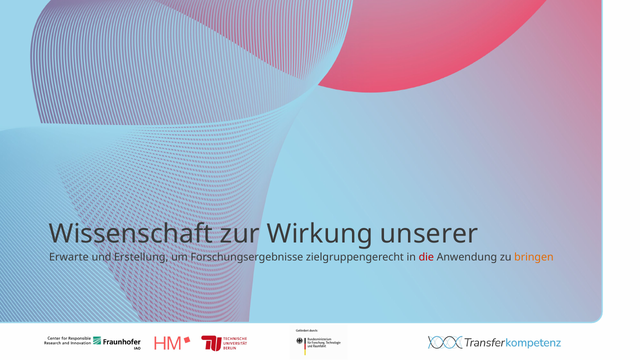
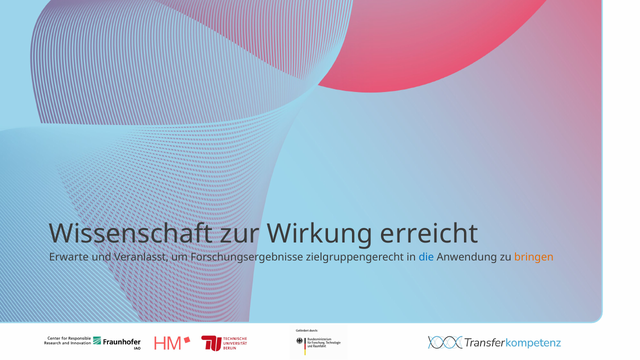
unserer: unserer -> erreicht
Erstellung: Erstellung -> Veranlasst
die colour: red -> blue
